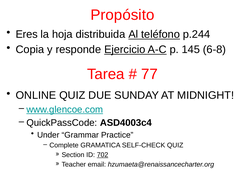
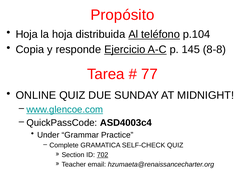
Eres at (27, 34): Eres -> Hoja
p.244: p.244 -> p.104
6-8: 6-8 -> 8-8
